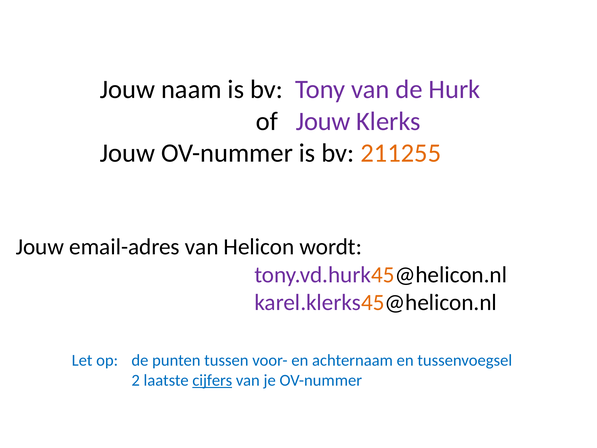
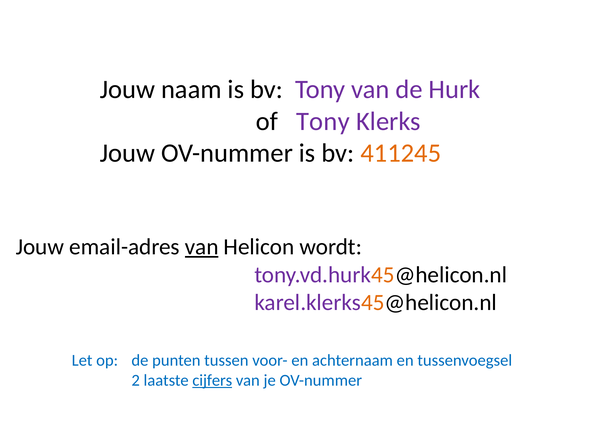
of Jouw: Jouw -> Tony
211255: 211255 -> 411245
van at (202, 247) underline: none -> present
